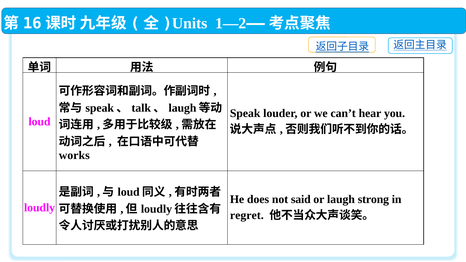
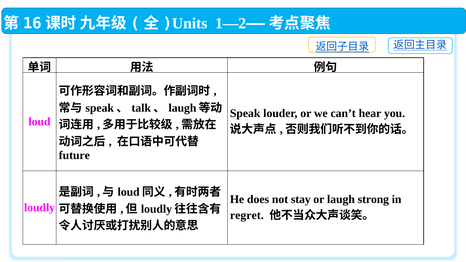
works: works -> future
said: said -> stay
